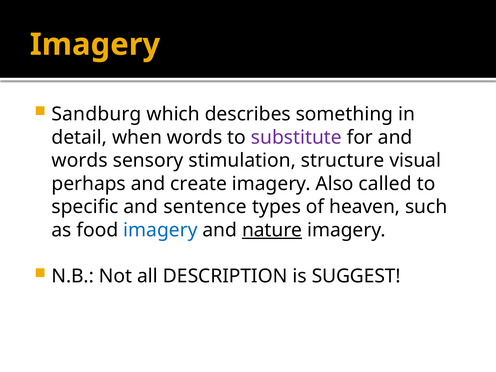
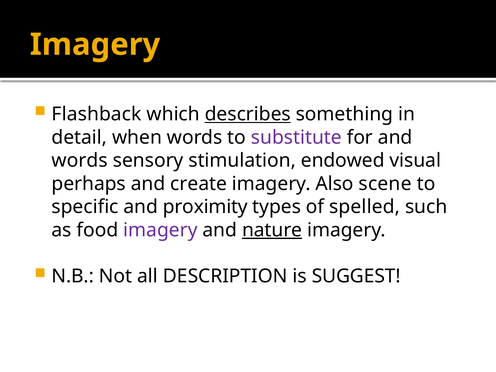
Sandburg: Sandburg -> Flashback
describes underline: none -> present
structure: structure -> endowed
called: called -> scene
sentence: sentence -> proximity
heaven: heaven -> spelled
imagery at (160, 230) colour: blue -> purple
